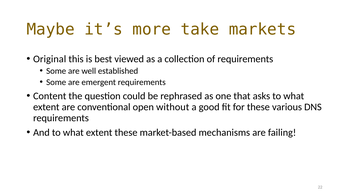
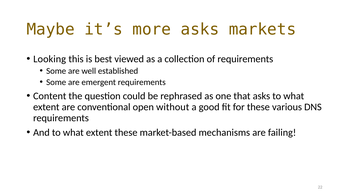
more take: take -> asks
Original: Original -> Looking
